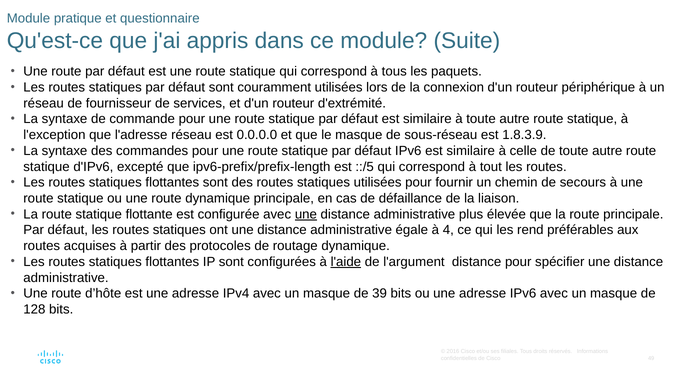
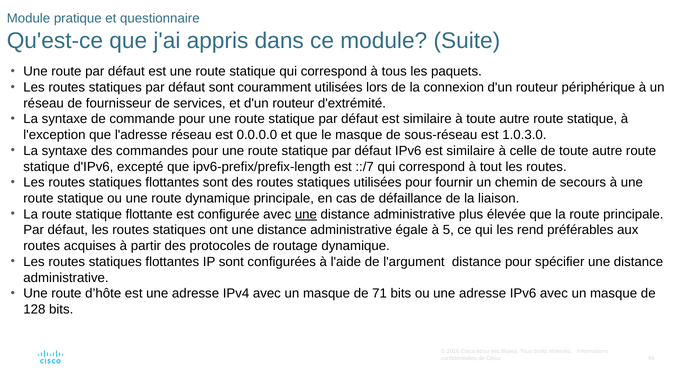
1.8.3.9: 1.8.3.9 -> 1.0.3.0
::/5: ::/5 -> ::/7
4: 4 -> 5
l'aide underline: present -> none
39: 39 -> 71
